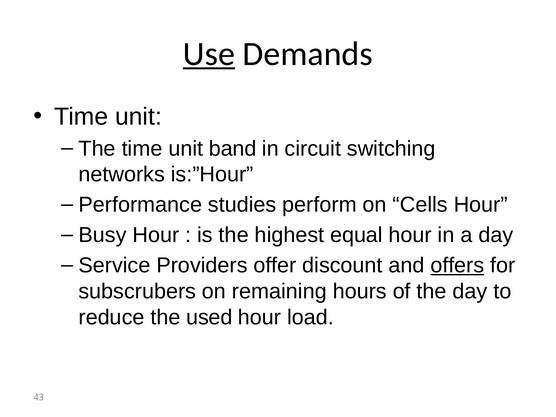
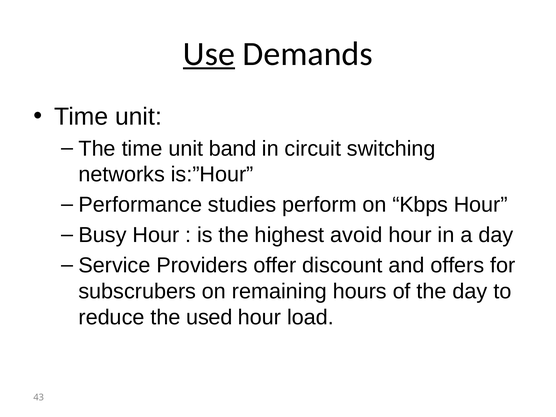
Cells: Cells -> Kbps
equal: equal -> avoid
offers underline: present -> none
